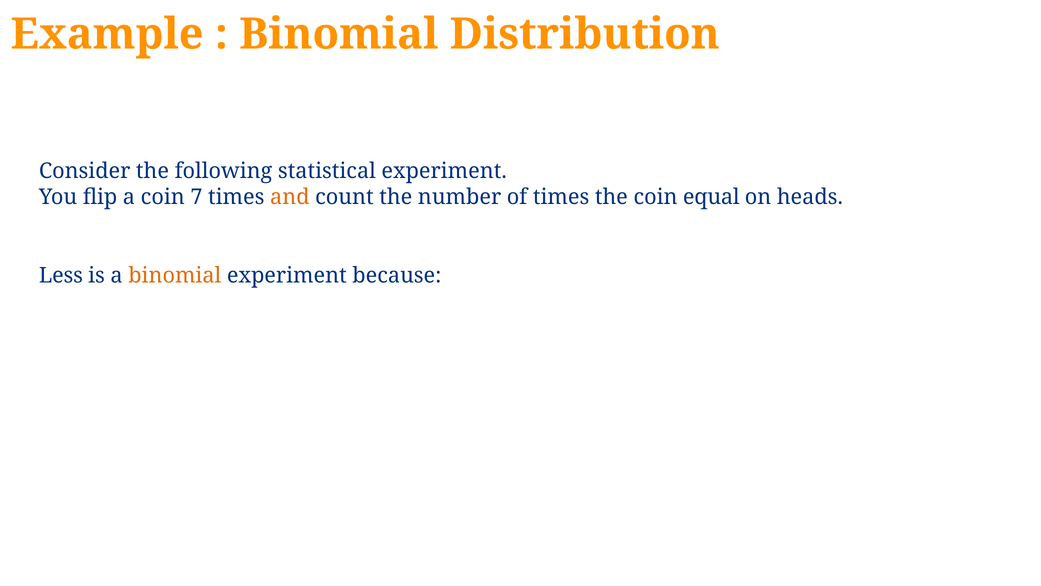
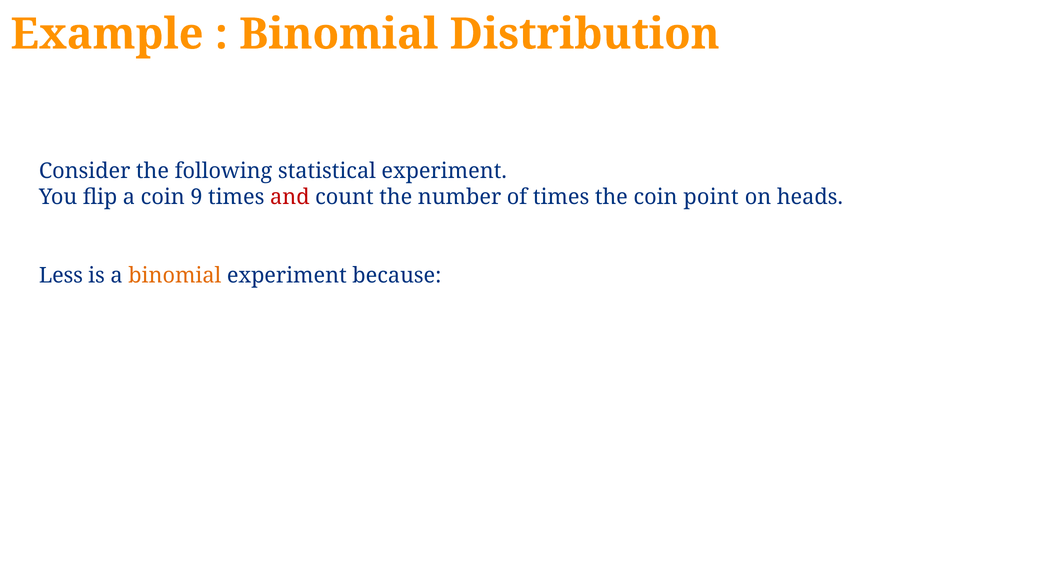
7: 7 -> 9
and colour: orange -> red
equal: equal -> point
